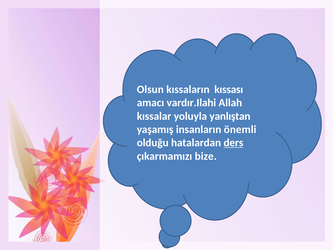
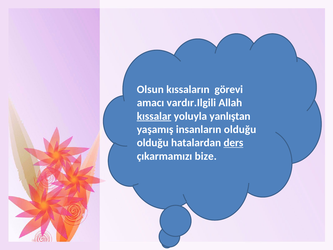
kıssası: kıssası -> görevi
vardır.Ilahi: vardır.Ilahi -> vardır.Ilgili
kıssalar underline: none -> present
insanların önemli: önemli -> olduğu
